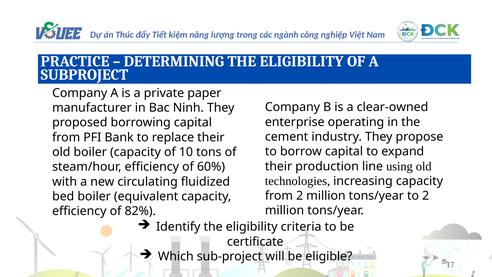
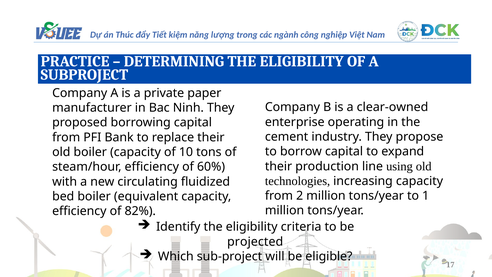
to 2: 2 -> 1
certificate: certificate -> projected
